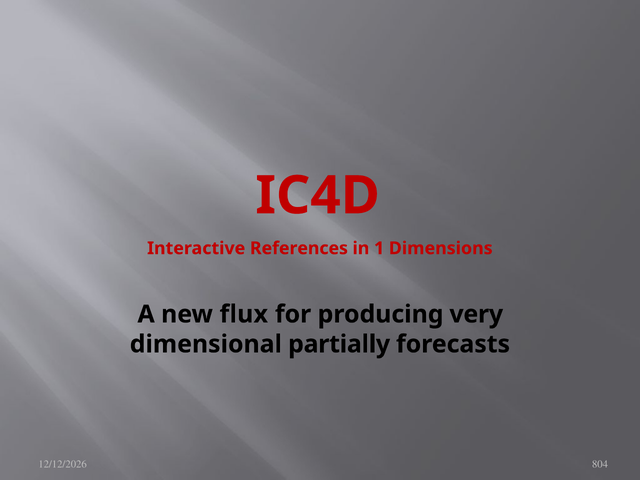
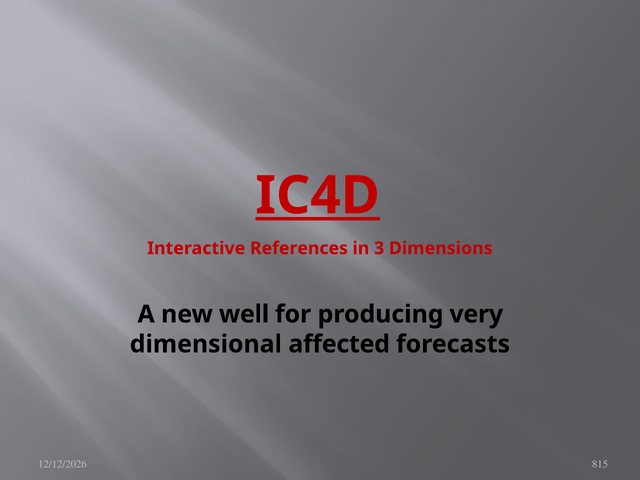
IC4D underline: none -> present
1: 1 -> 3
flux: flux -> well
partially: partially -> affected
804: 804 -> 815
